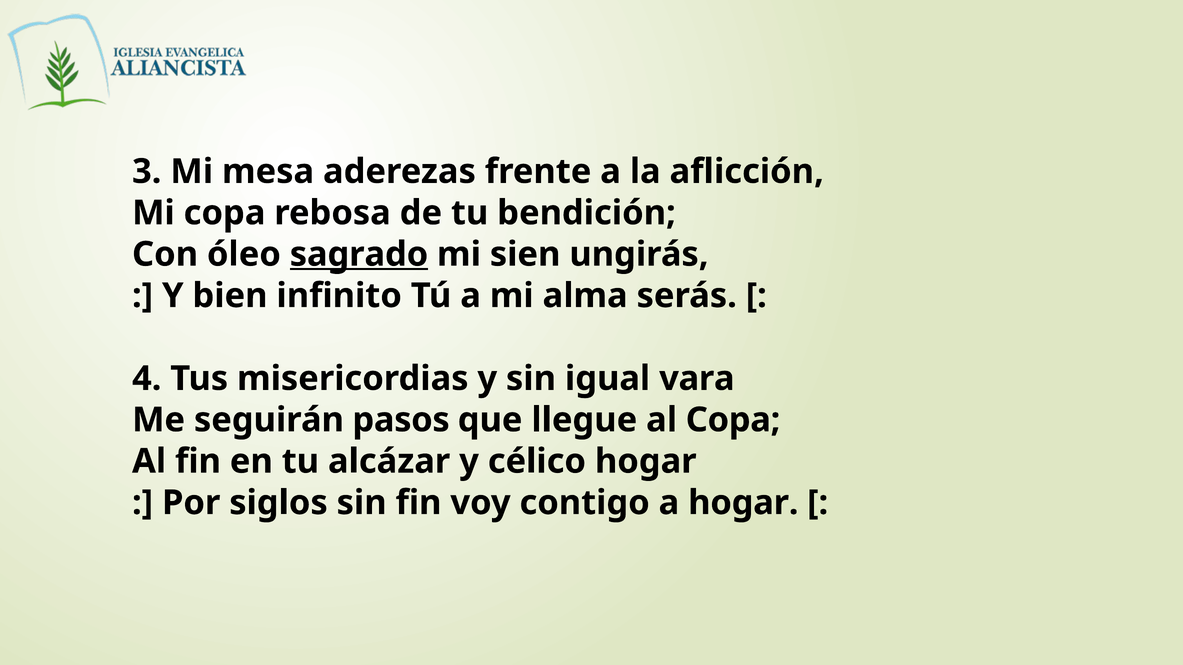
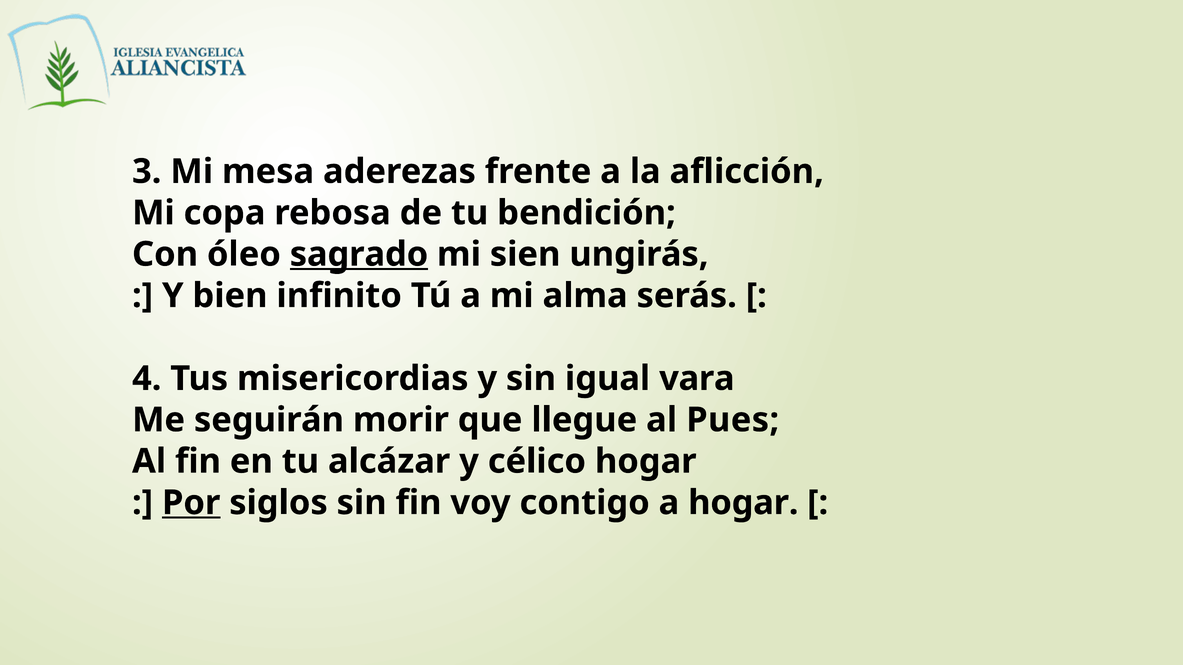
pasos: pasos -> morir
al Copa: Copa -> Pues
Por underline: none -> present
